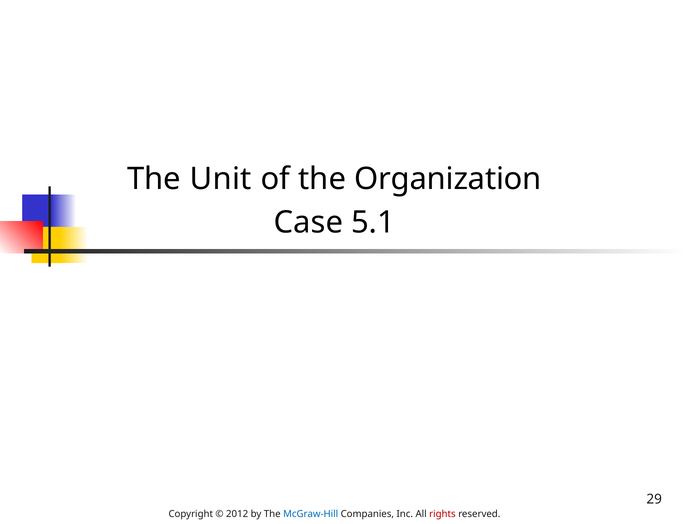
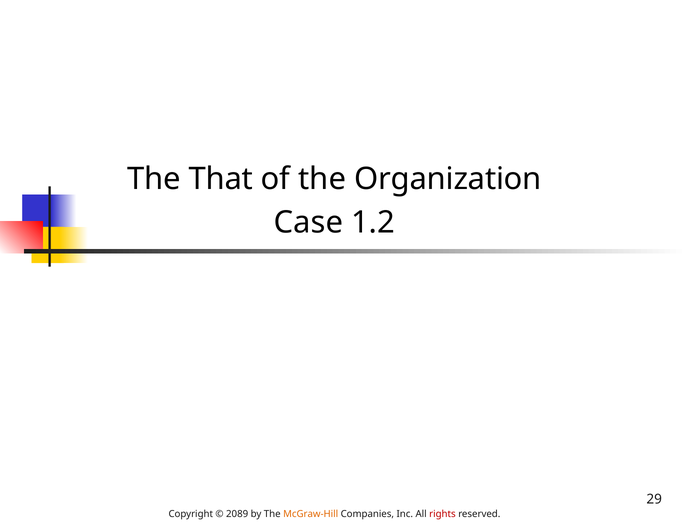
Unit: Unit -> That
5.1: 5.1 -> 1.2
2012: 2012 -> 2089
McGraw-Hill colour: blue -> orange
